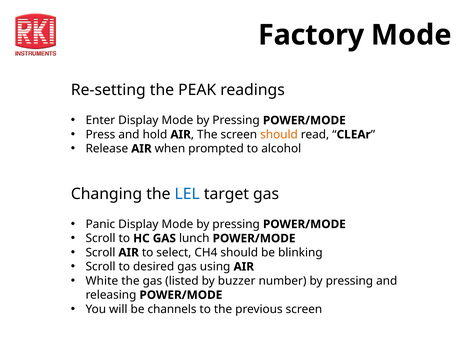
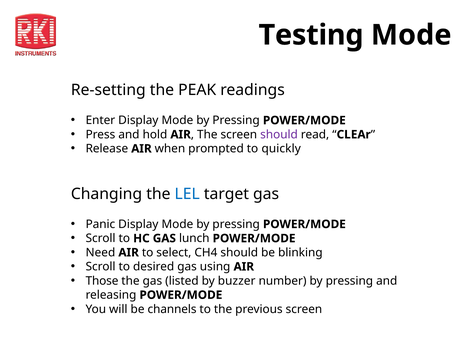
Factory: Factory -> Testing
should at (279, 135) colour: orange -> purple
alcohol: alcohol -> quickly
Scroll at (100, 253): Scroll -> Need
White: White -> Those
